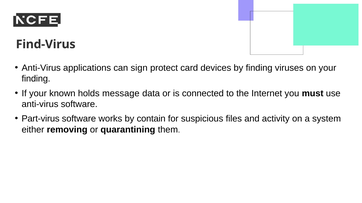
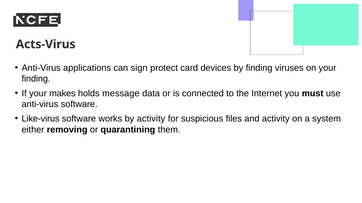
Find-Virus: Find-Virus -> Acts-Virus
known: known -> makes
Part-virus: Part-virus -> Like-virus
by contain: contain -> activity
